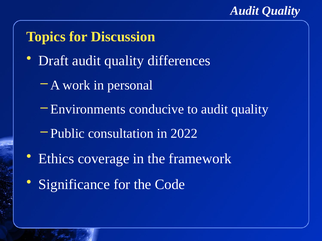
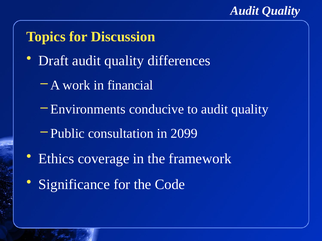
personal: personal -> financial
2022: 2022 -> 2099
